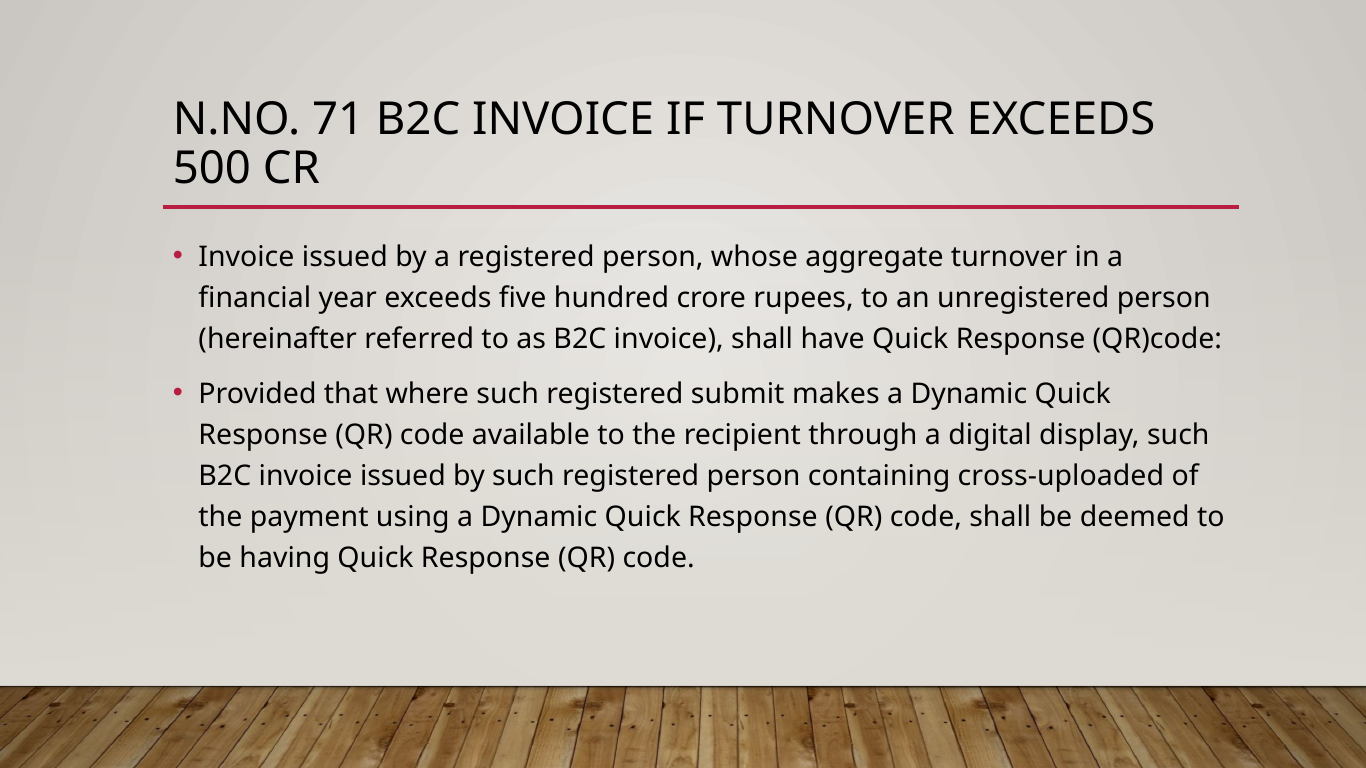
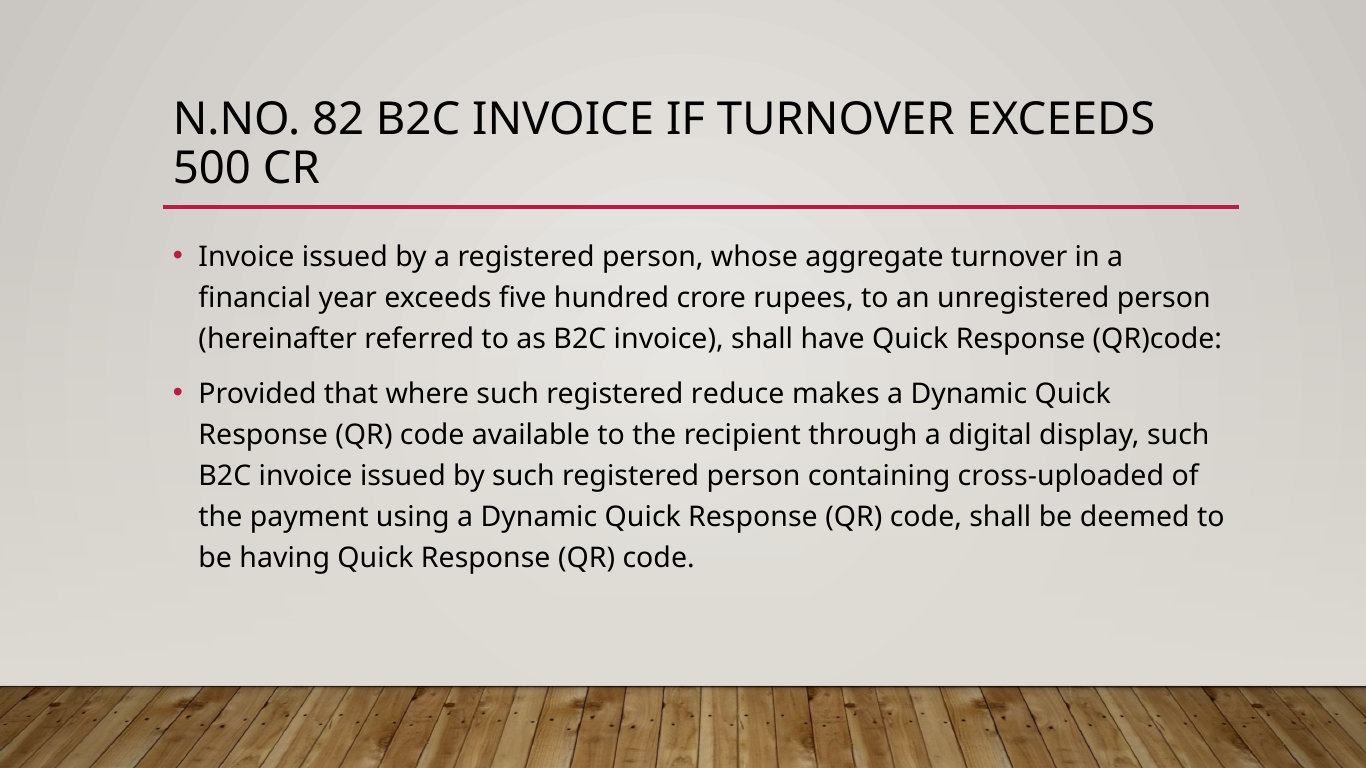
71: 71 -> 82
submit: submit -> reduce
